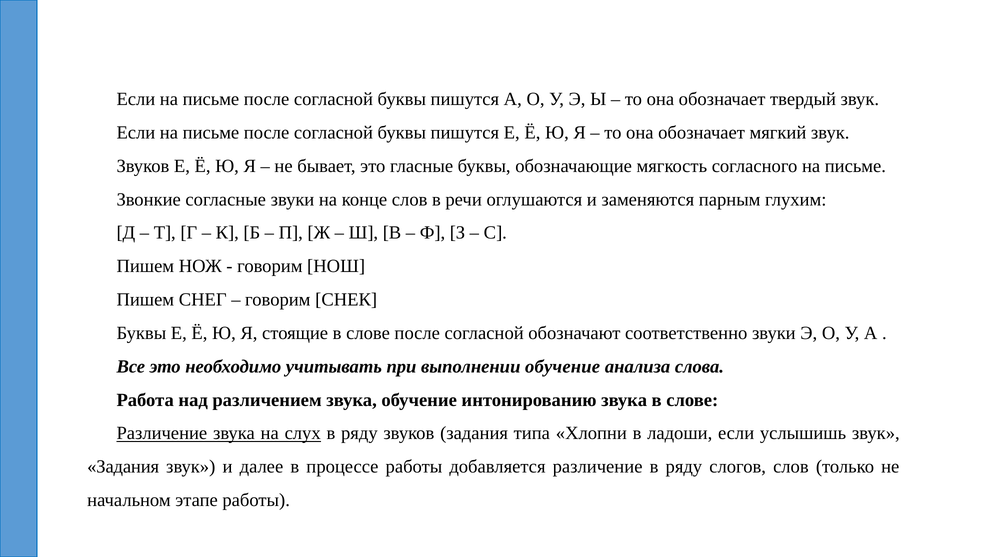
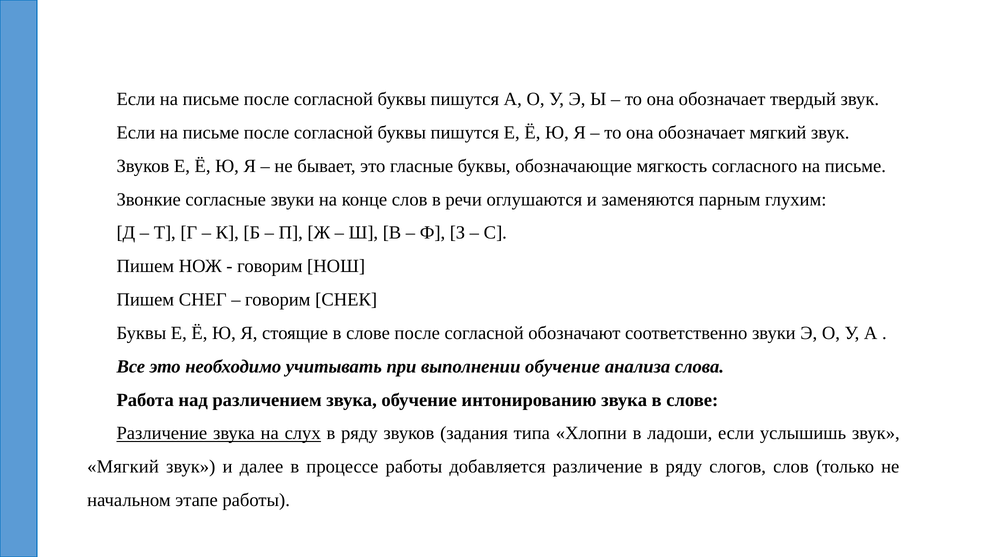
Задания at (123, 467): Задания -> Мягкий
